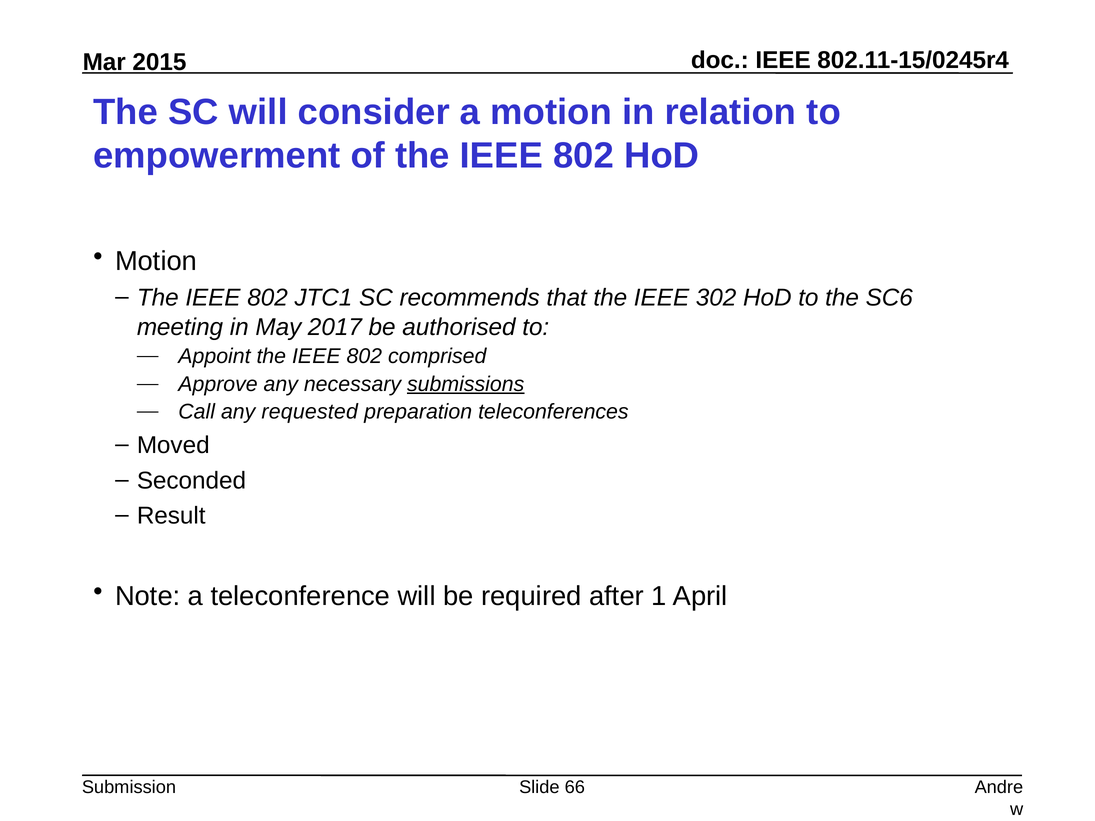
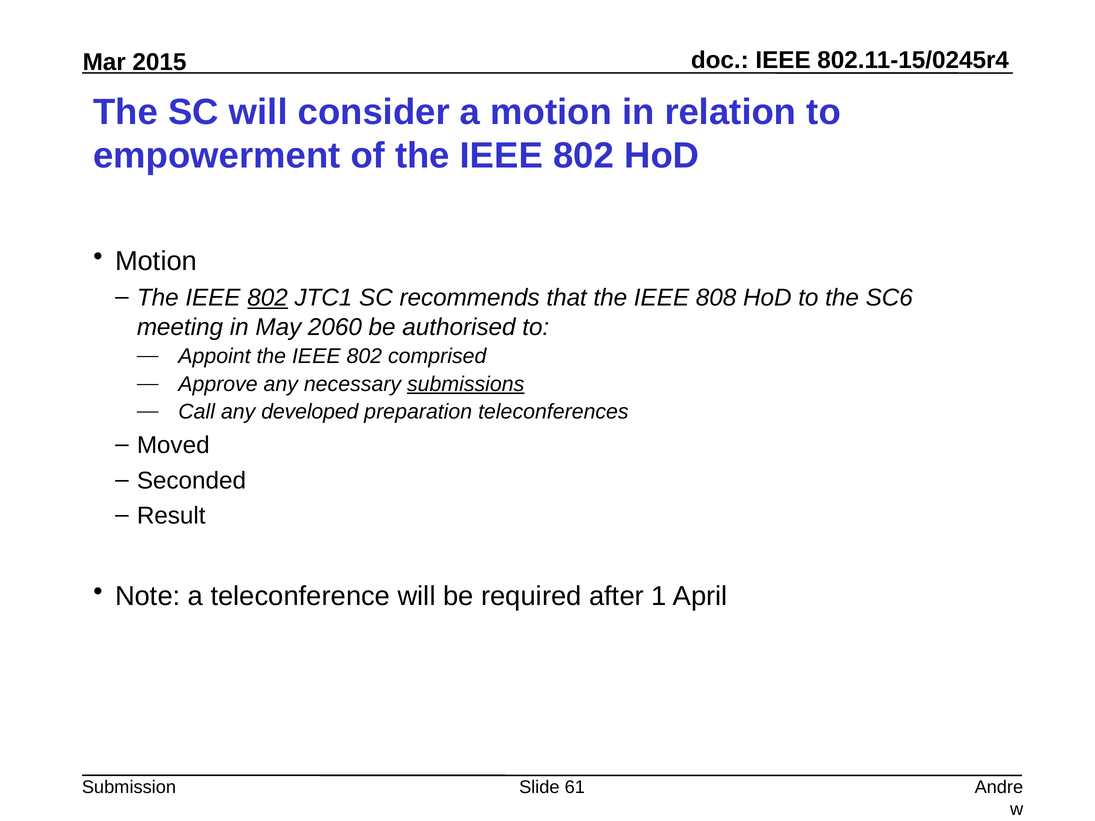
802 at (268, 298) underline: none -> present
302: 302 -> 808
2017: 2017 -> 2060
requested: requested -> developed
66: 66 -> 61
